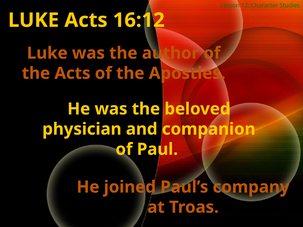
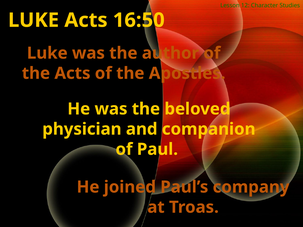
16:12: 16:12 -> 16:50
